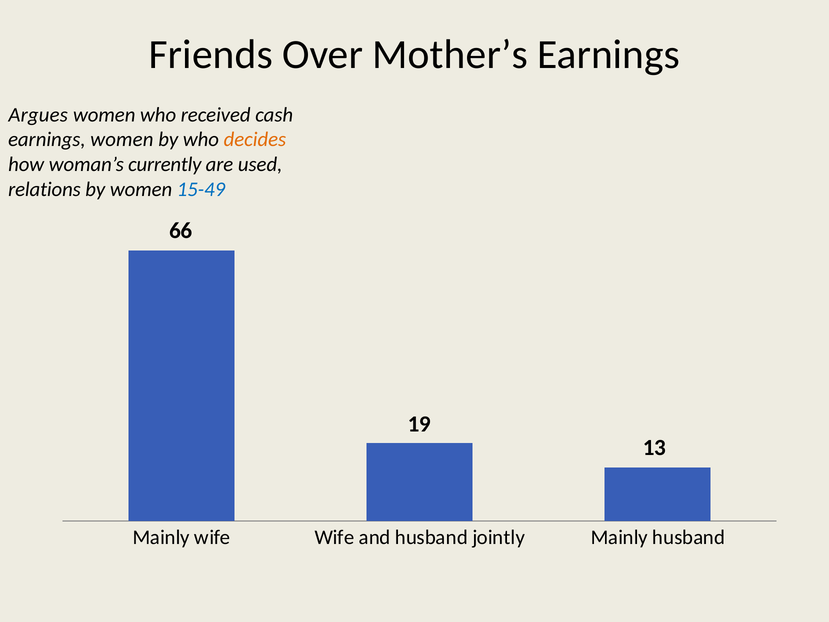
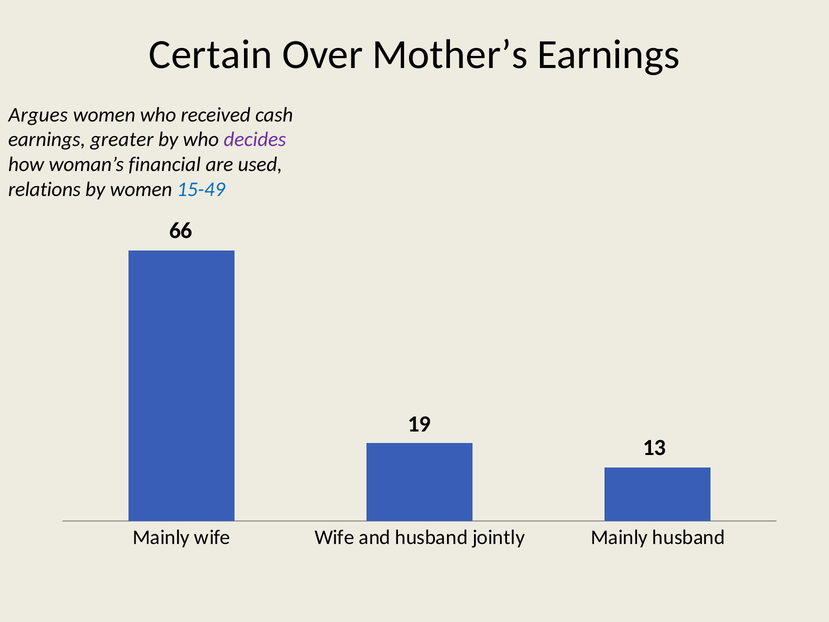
Friends: Friends -> Certain
earnings women: women -> greater
decides colour: orange -> purple
currently: currently -> financial
